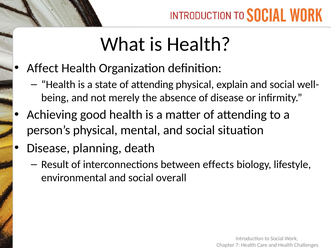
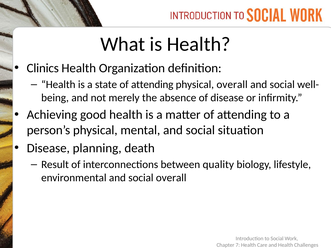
Affect: Affect -> Clinics
physical explain: explain -> overall
effects: effects -> quality
